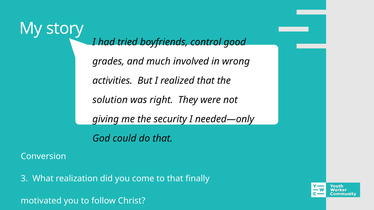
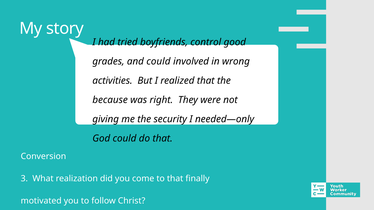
and much: much -> could
solution: solution -> because
